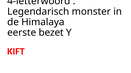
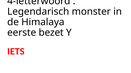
KIFT: KIFT -> IETS
